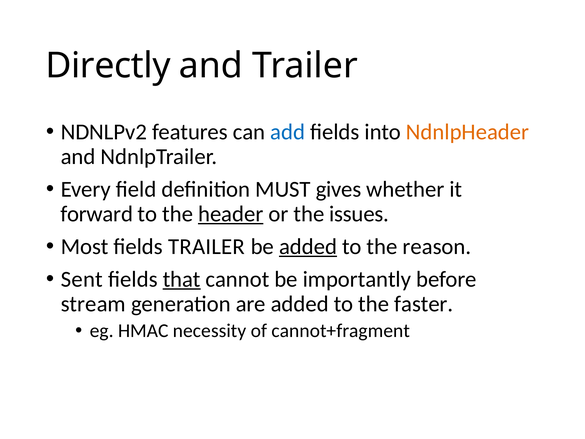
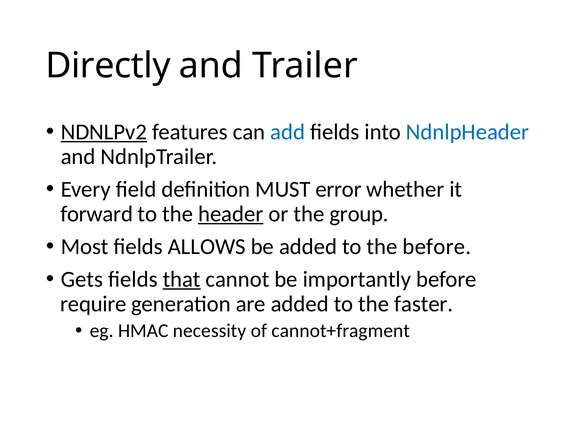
NDNLPv2 underline: none -> present
NdnlpHeader colour: orange -> blue
gives: gives -> error
issues: issues -> group
fields TRAILER: TRAILER -> ALLOWS
added at (308, 246) underline: present -> none
the reason: reason -> before
Sent: Sent -> Gets
stream: stream -> require
